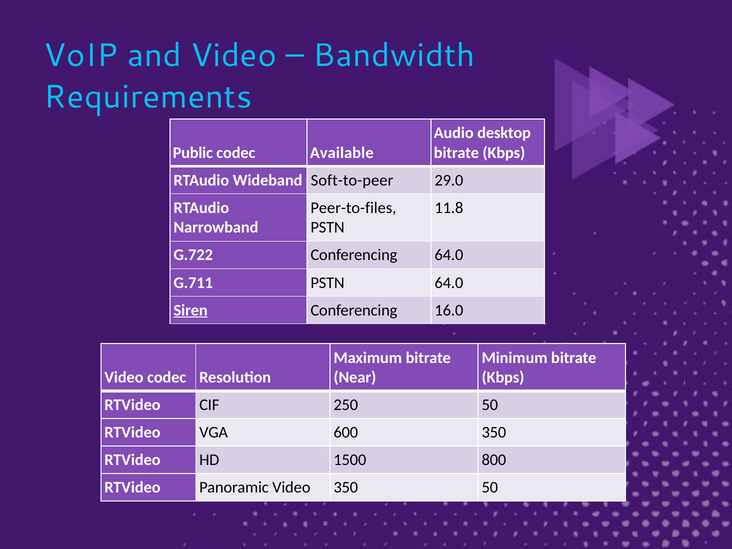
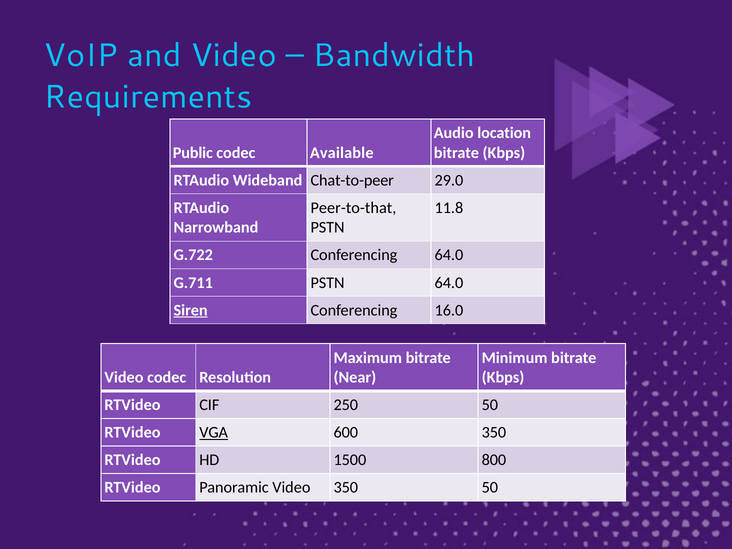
desktop: desktop -> location
Soft-to-peer: Soft-to-peer -> Chat-to-peer
Peer-to-files: Peer-to-files -> Peer-to-that
VGA underline: none -> present
